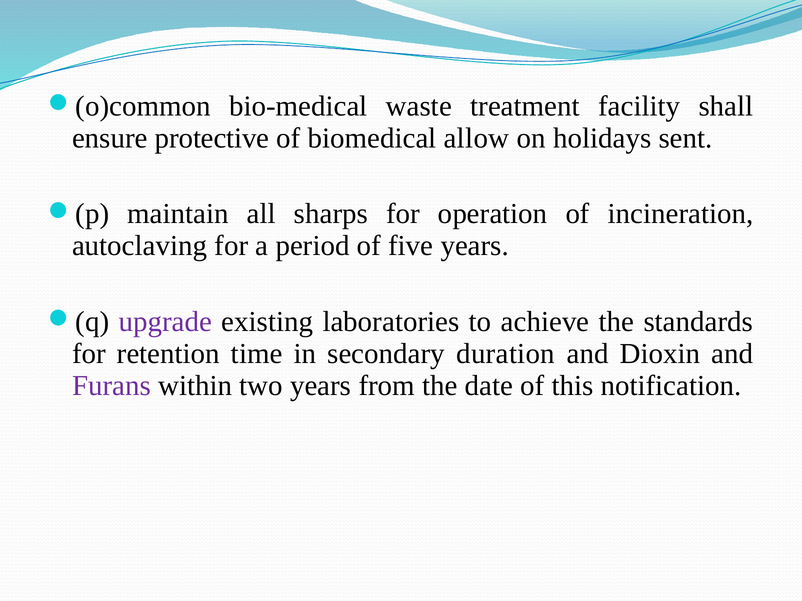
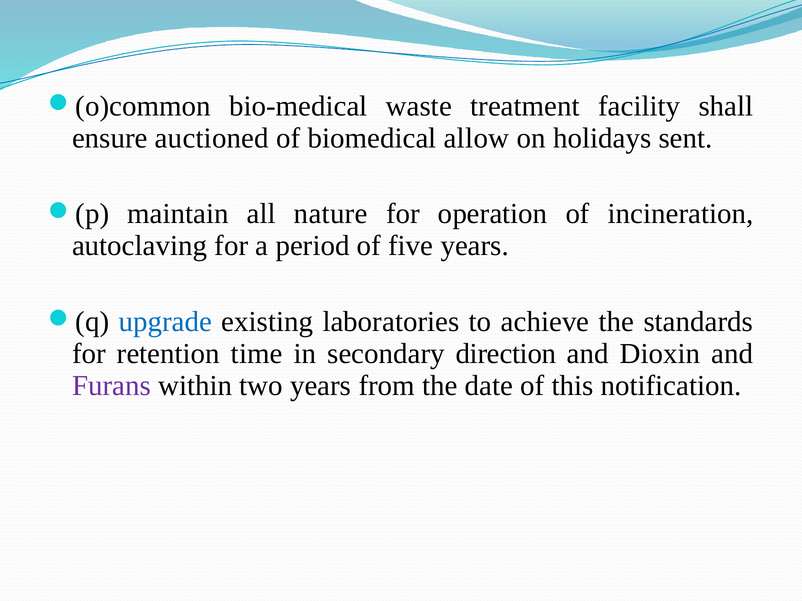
protective: protective -> auctioned
sharps: sharps -> nature
upgrade colour: purple -> blue
duration: duration -> direction
